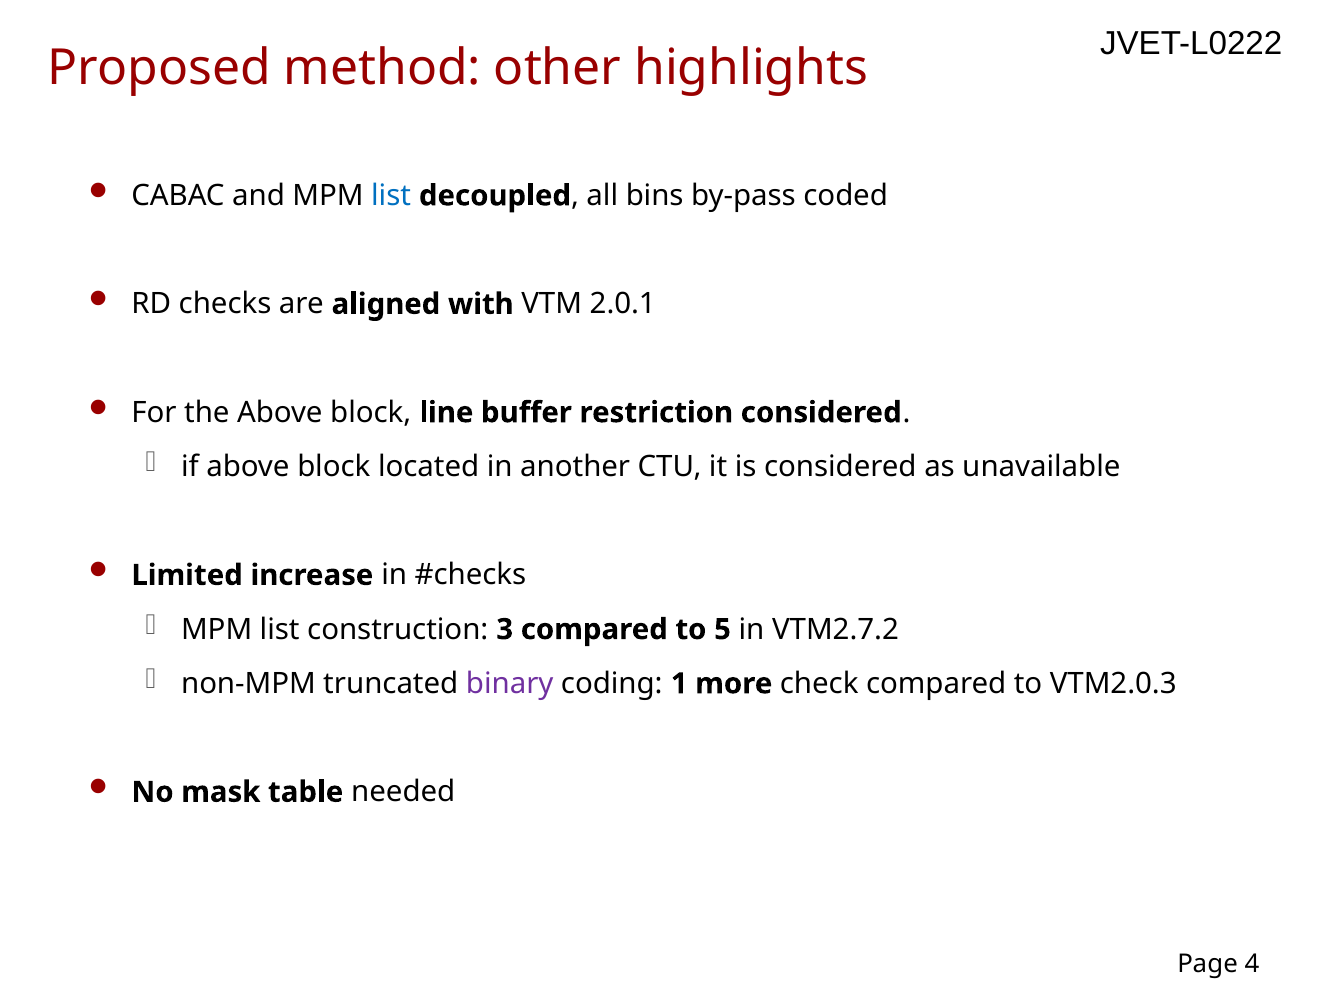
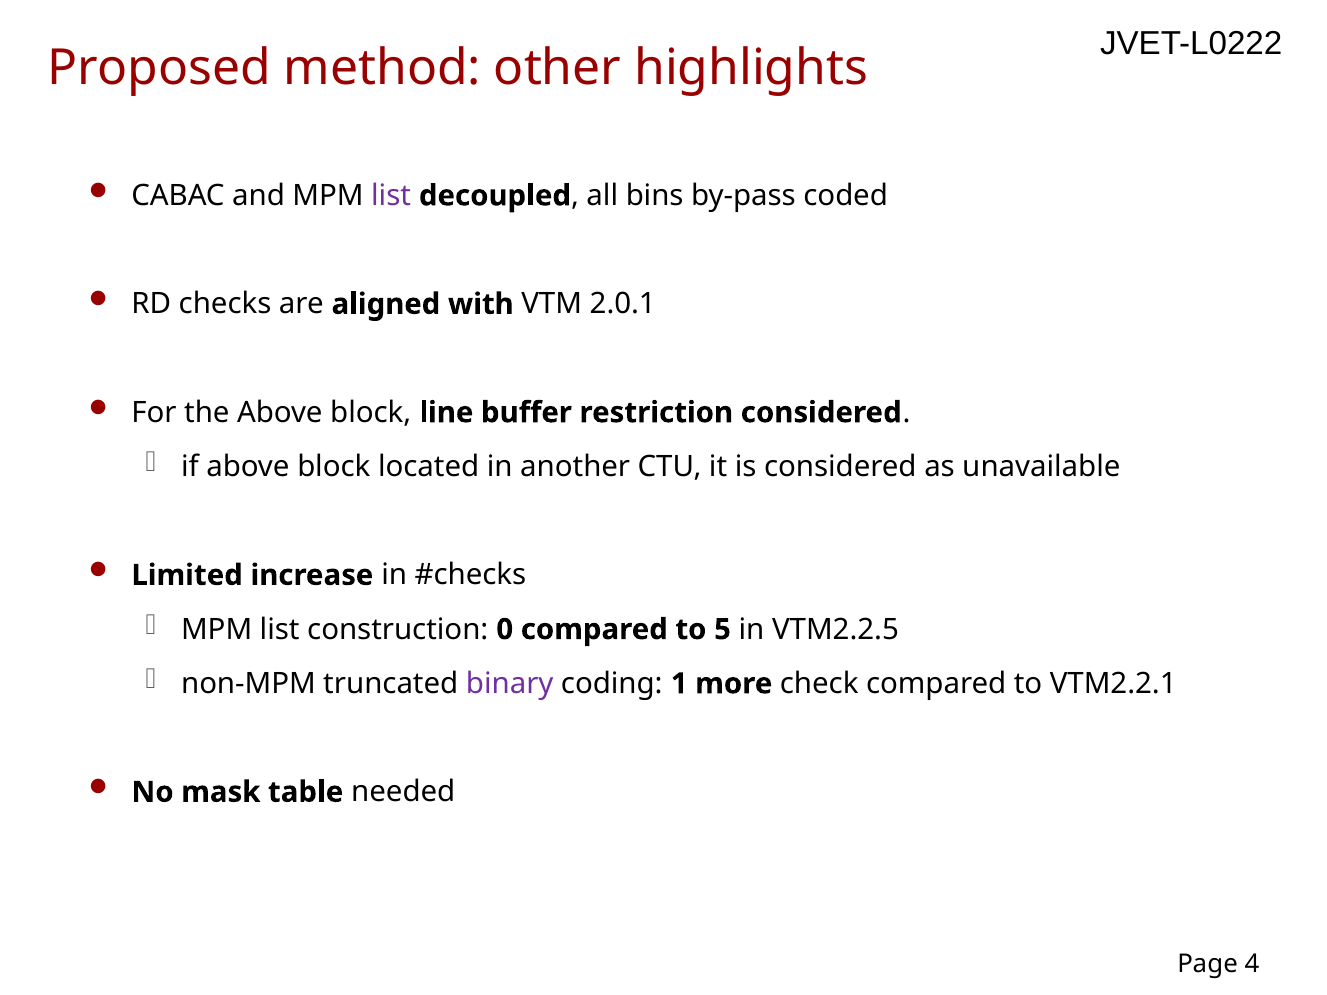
list at (391, 196) colour: blue -> purple
3: 3 -> 0
VTM2.7.2: VTM2.7.2 -> VTM2.2.5
VTM2.0.3: VTM2.0.3 -> VTM2.2.1
